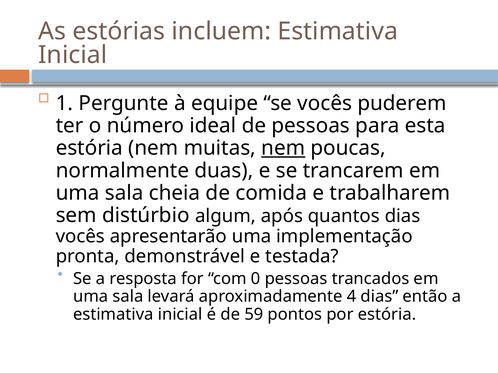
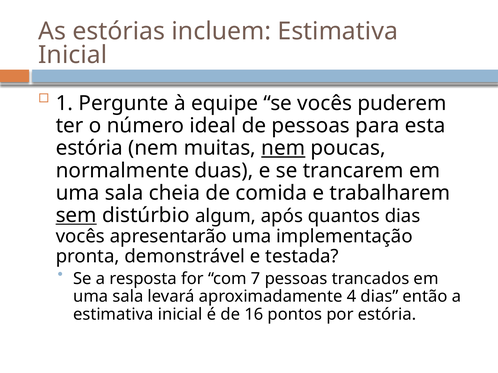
sem underline: none -> present
0: 0 -> 7
59: 59 -> 16
